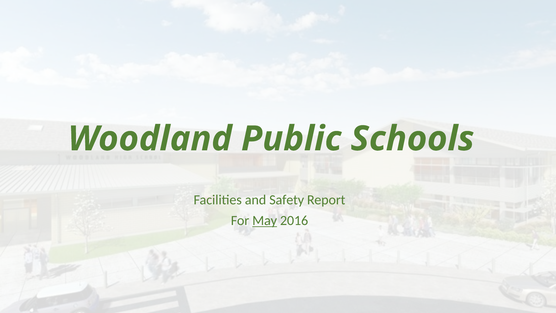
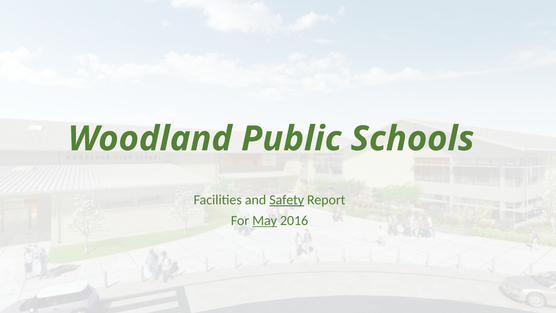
Safety underline: none -> present
